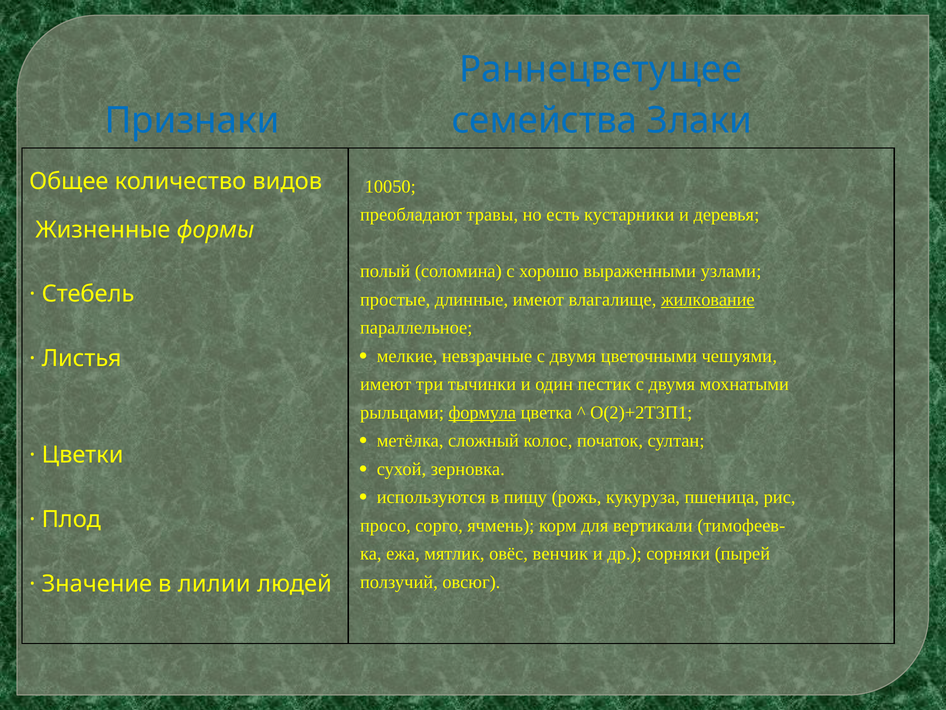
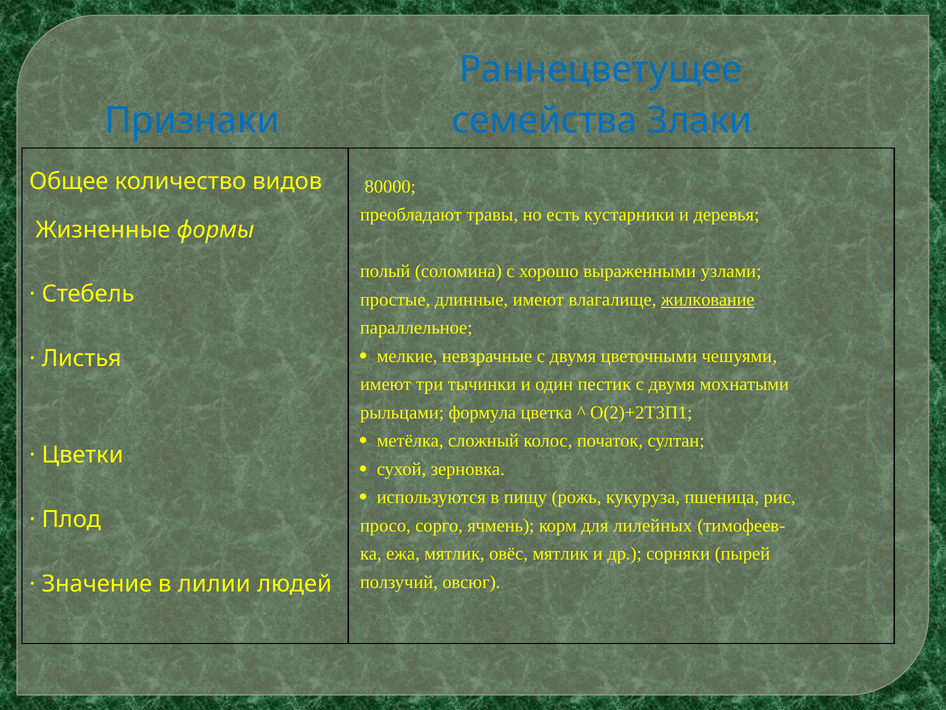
10050: 10050 -> 80000
формула underline: present -> none
вертикали: вертикали -> лилейных
овёс венчик: венчик -> мятлик
